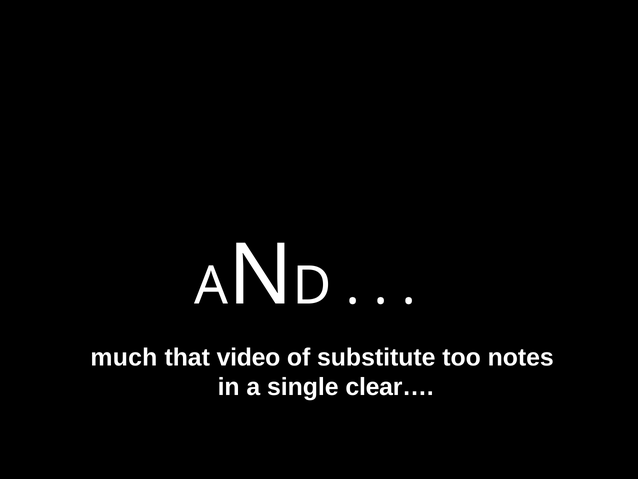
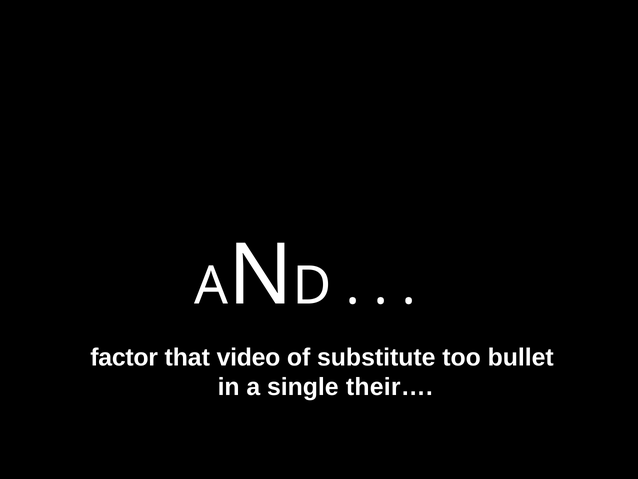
much: much -> factor
notes: notes -> bullet
clear…: clear… -> their…
